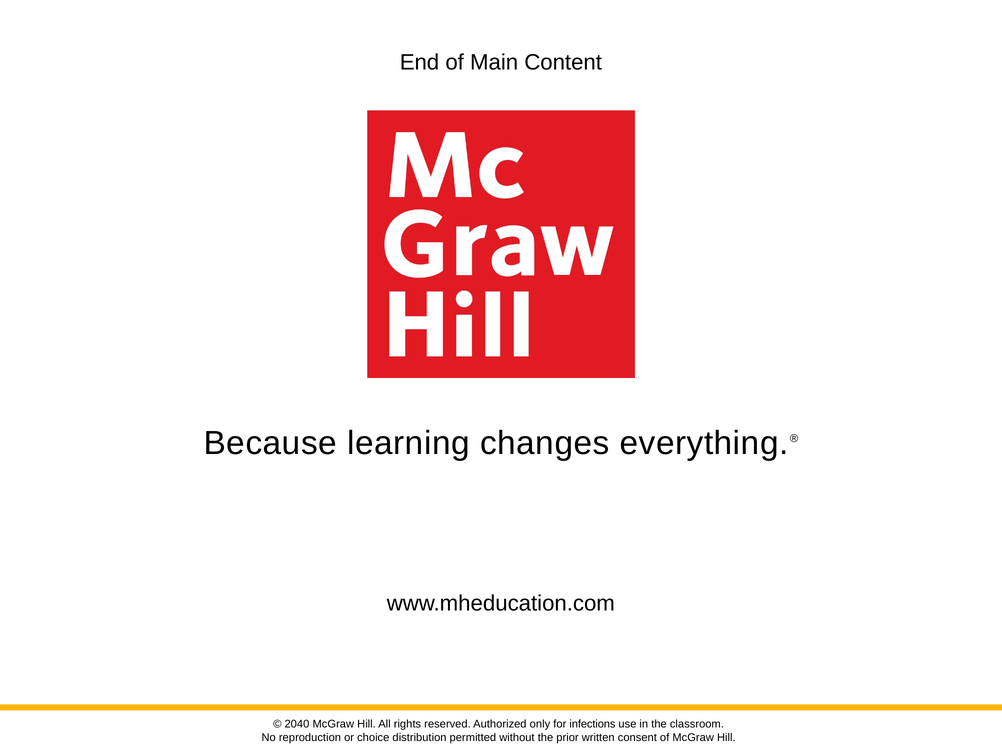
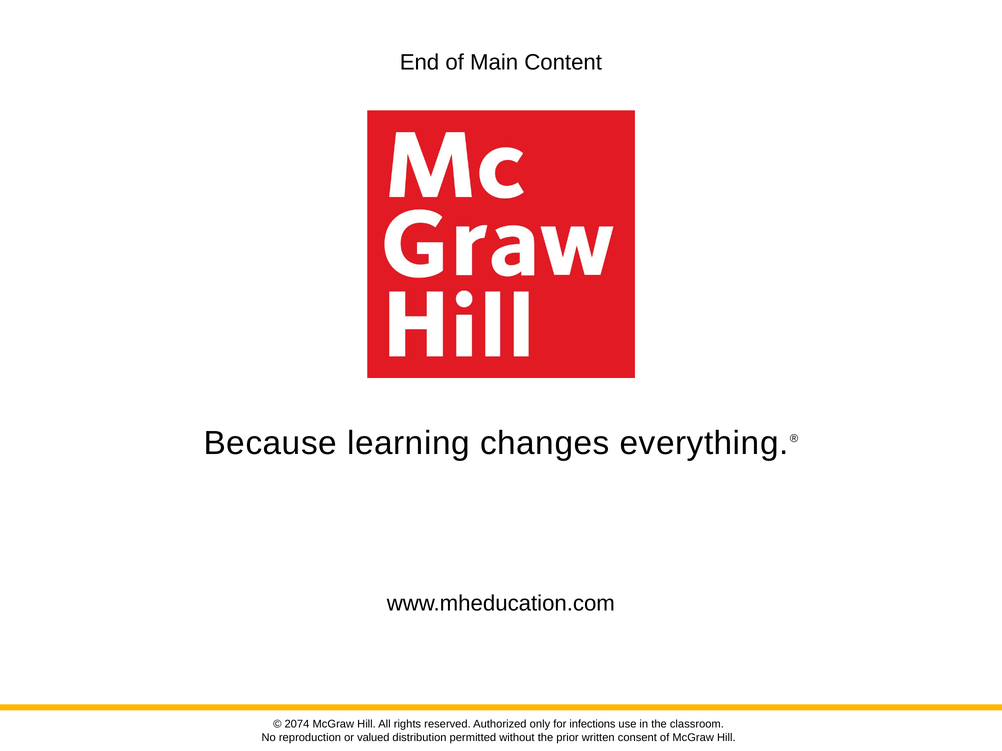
2040: 2040 -> 2074
choice: choice -> valued
